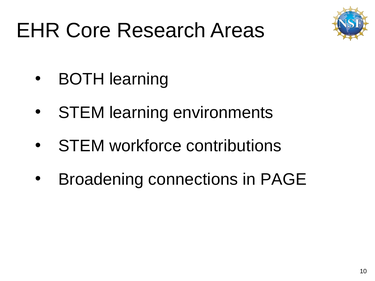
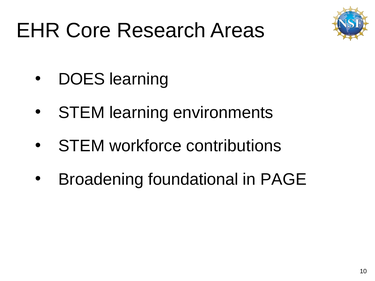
BOTH: BOTH -> DOES
connections: connections -> foundational
